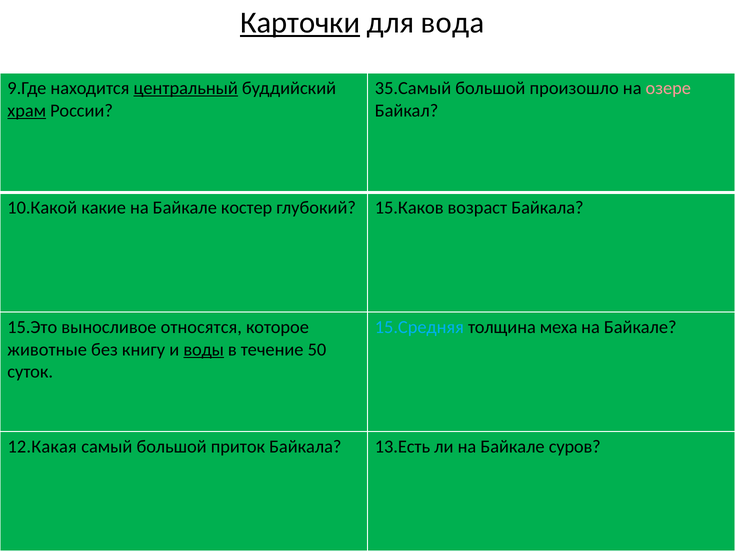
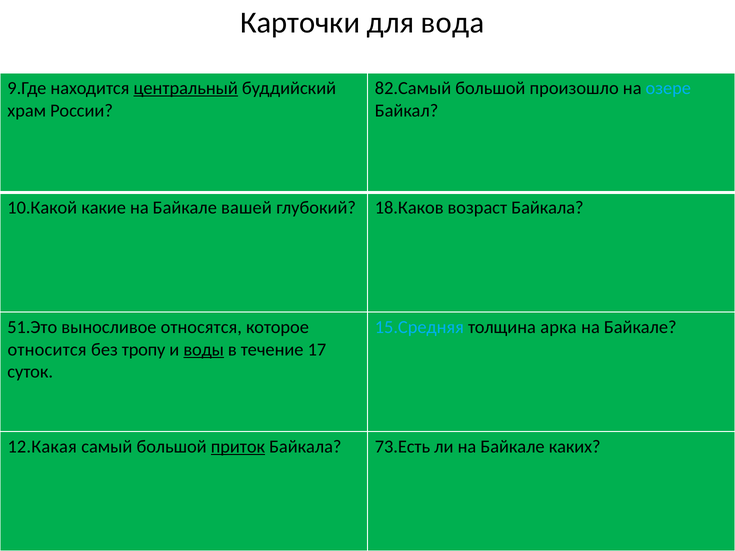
Карточки underline: present -> none
35.Самый: 35.Самый -> 82.Самый
озере colour: pink -> light blue
храм underline: present -> none
костер: костер -> вашей
15.Каков: 15.Каков -> 18.Каков
15.Это: 15.Это -> 51.Это
меха: меха -> арка
животные: животные -> относится
книгу: книгу -> тропу
50: 50 -> 17
приток underline: none -> present
13.Есть: 13.Есть -> 73.Есть
суров: суров -> каких
